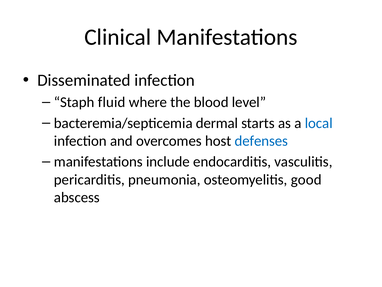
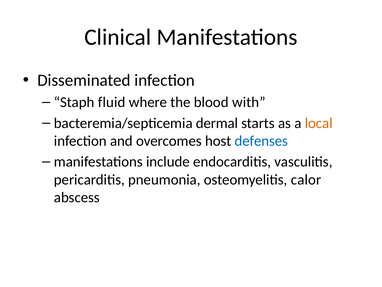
level: level -> with
local colour: blue -> orange
good: good -> calor
